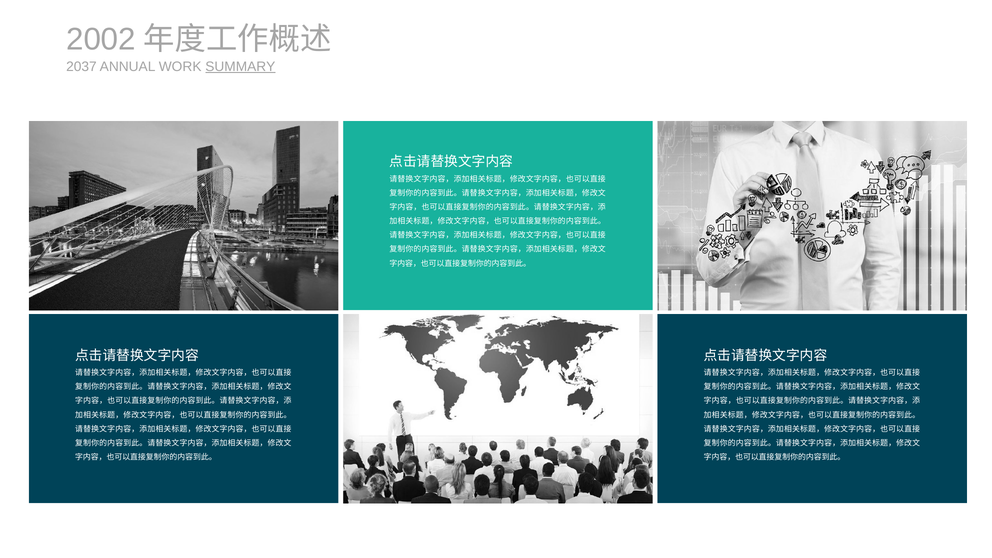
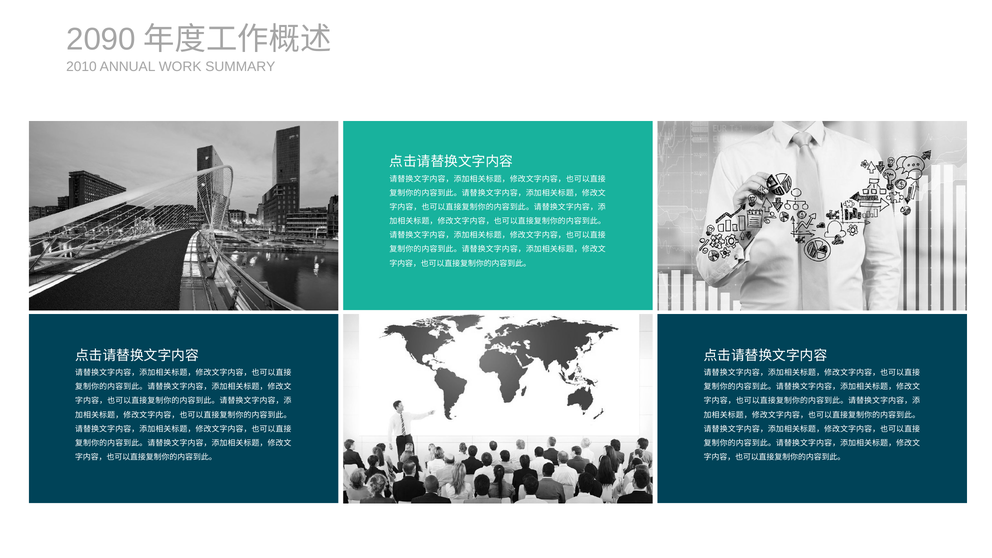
2002: 2002 -> 2090
2037: 2037 -> 2010
SUMMARY underline: present -> none
